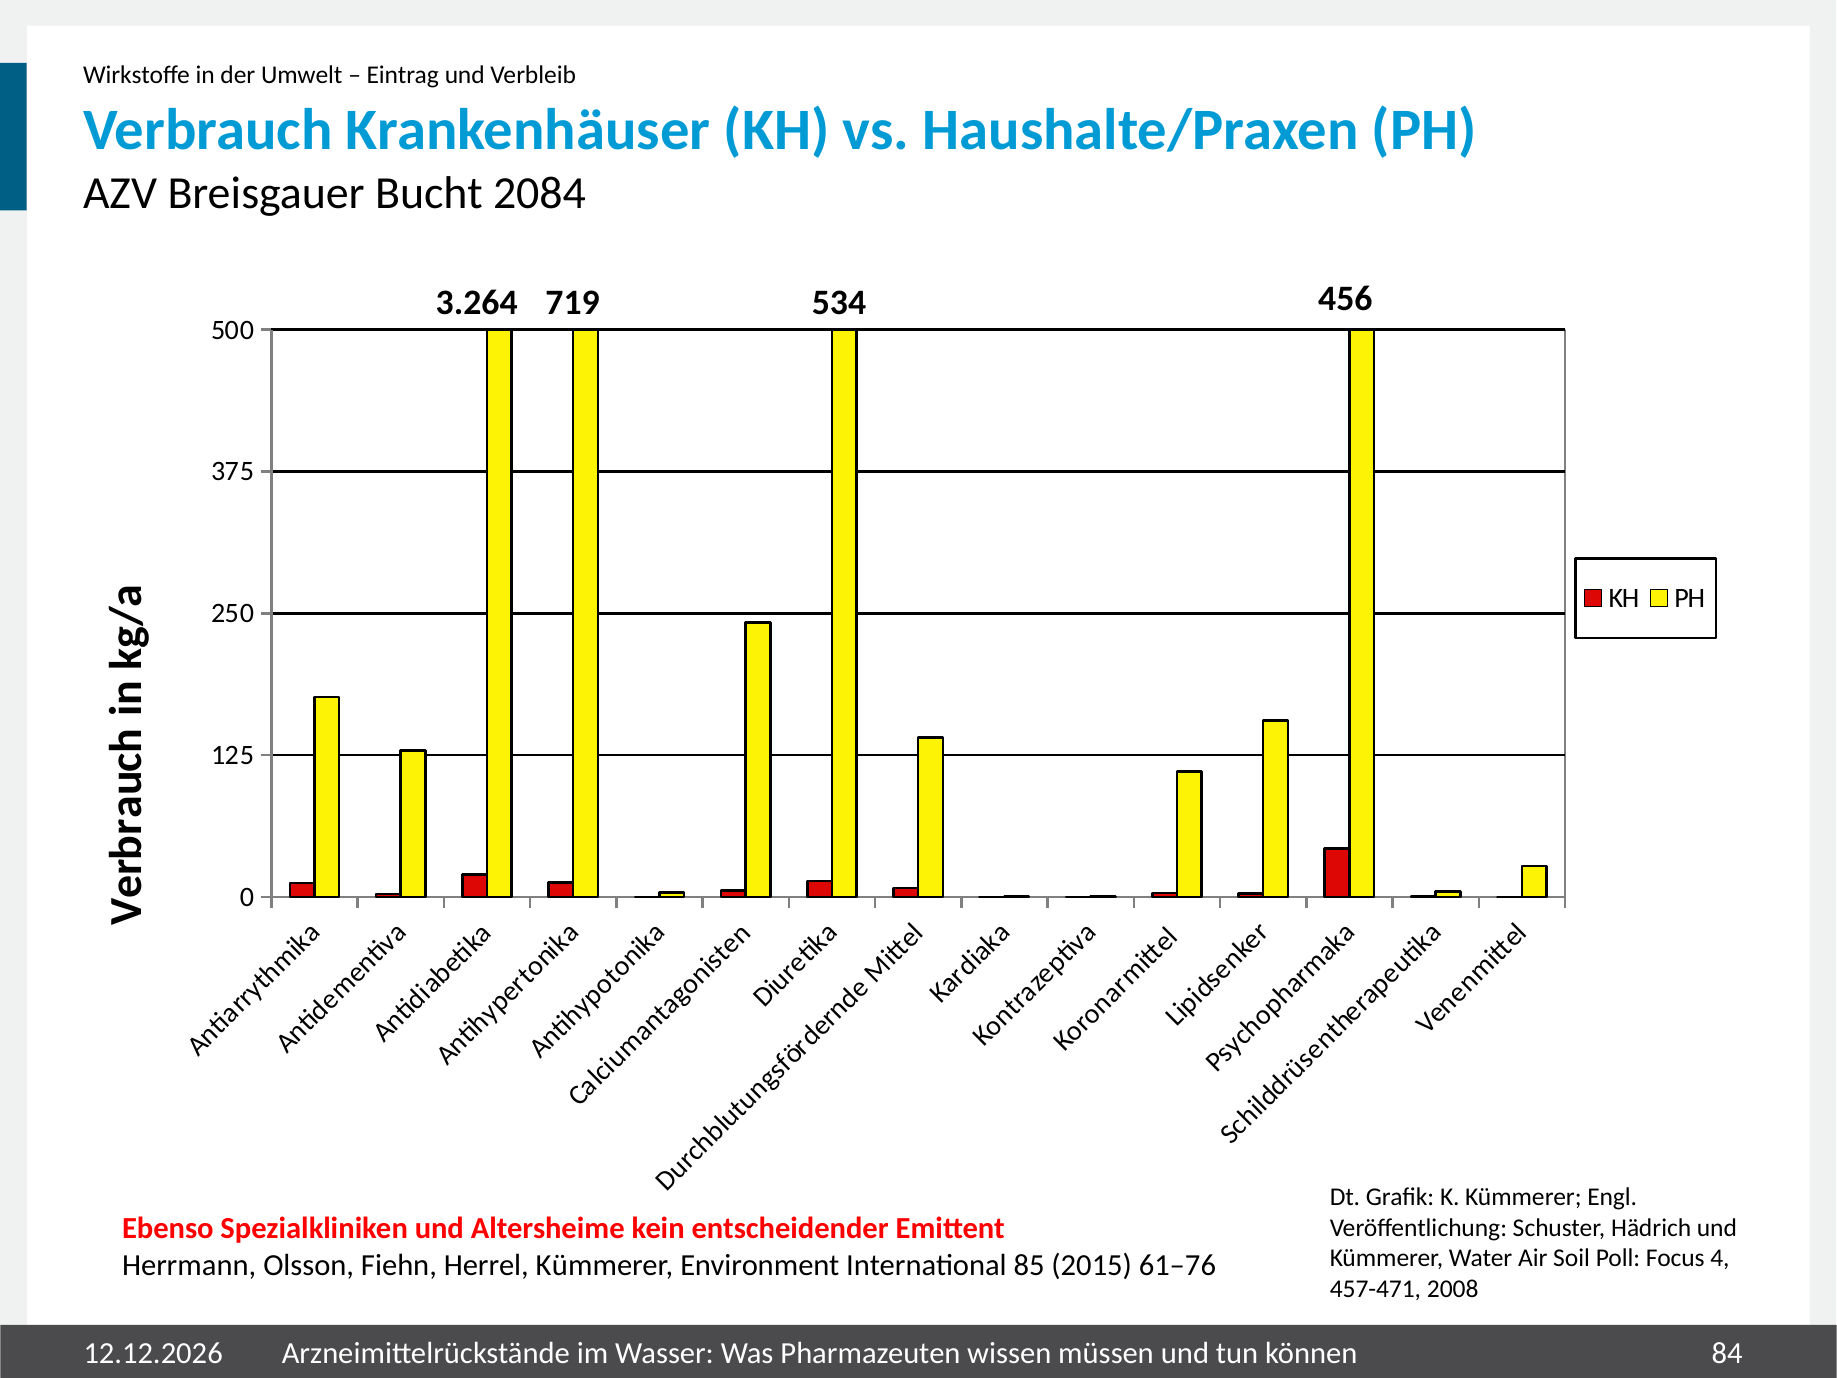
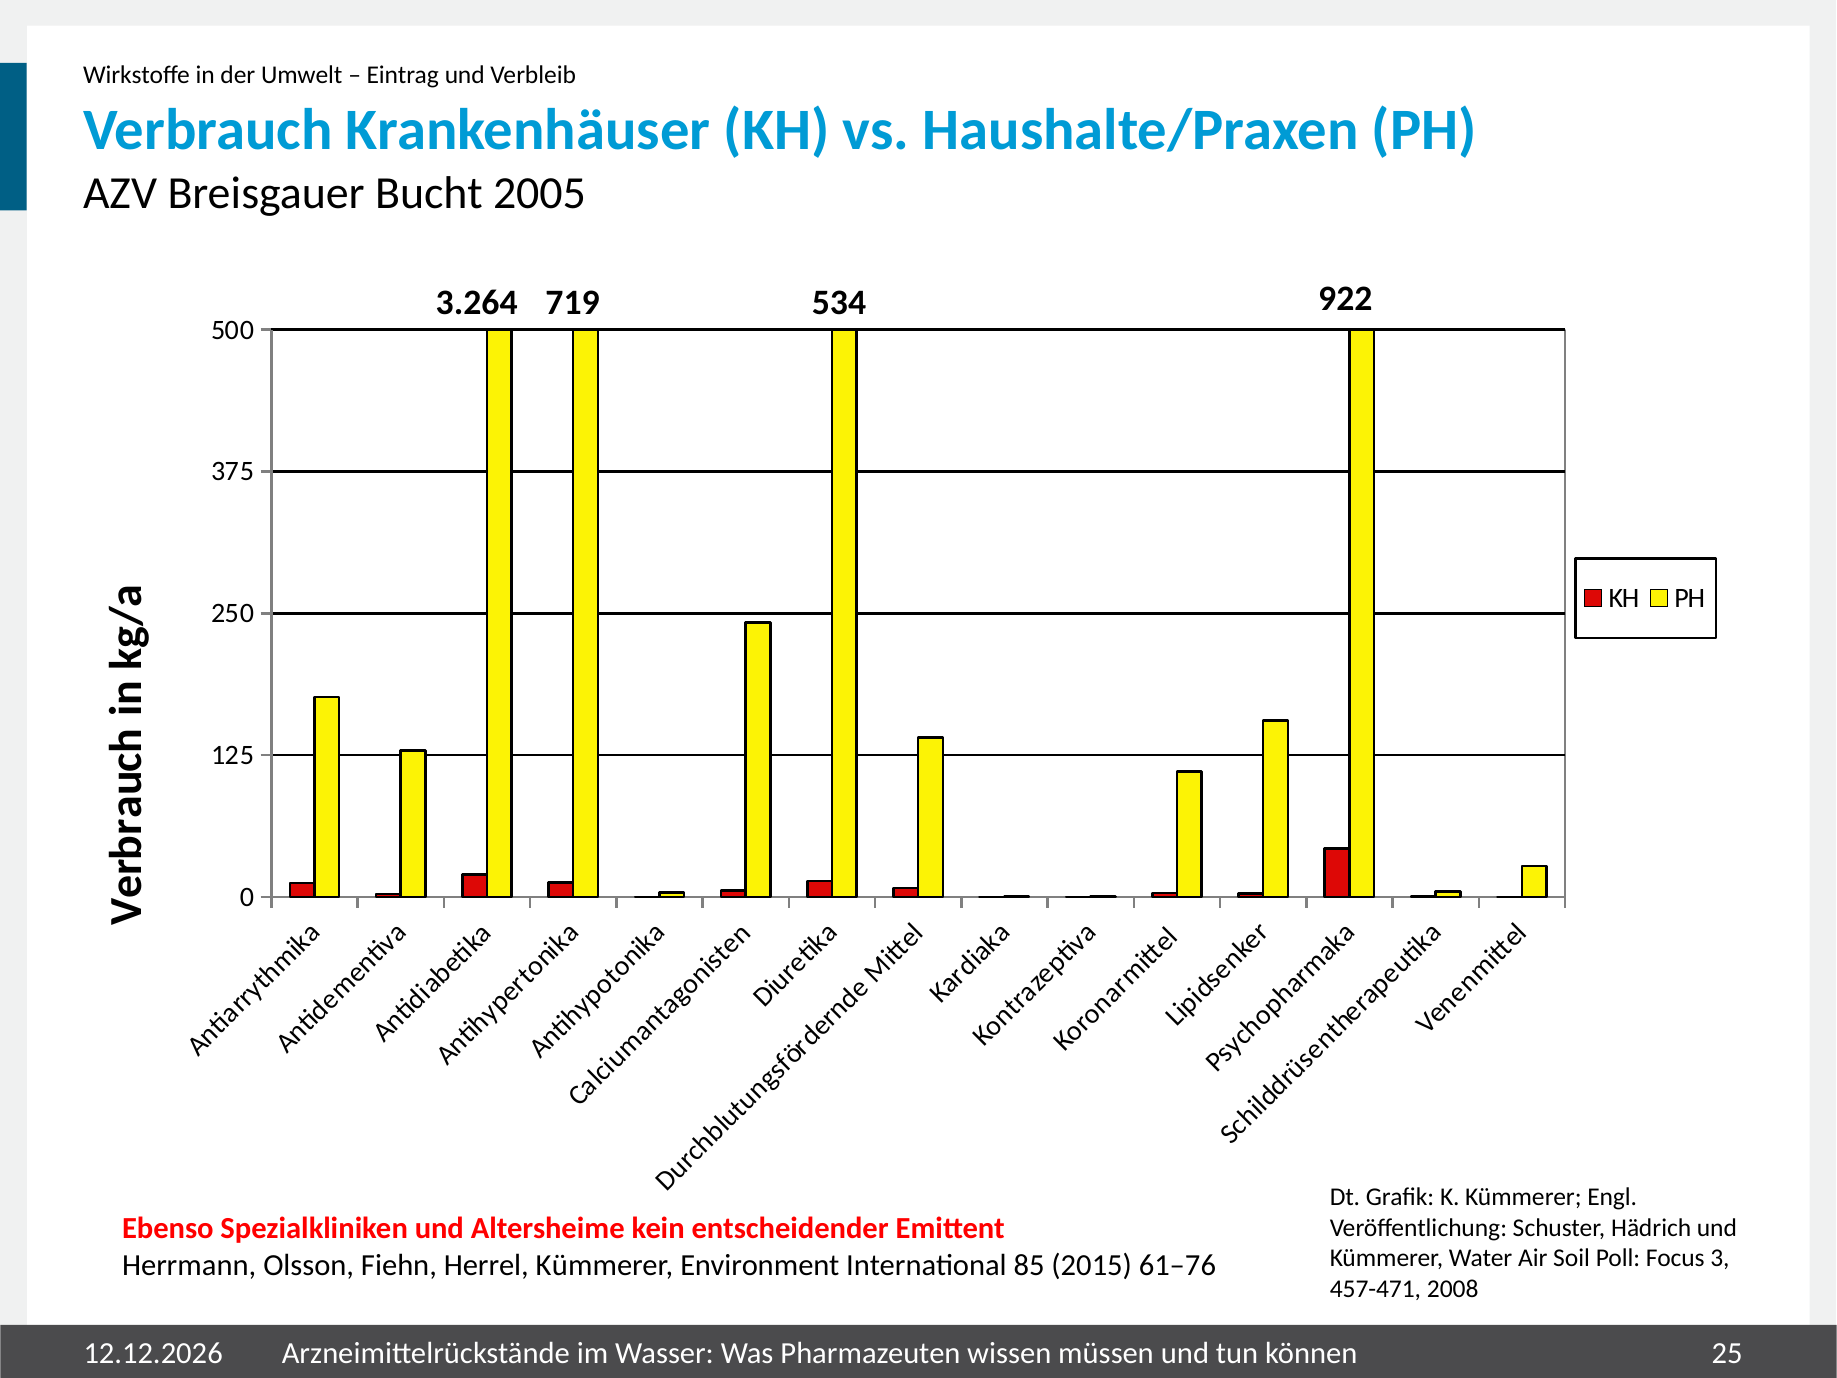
2084: 2084 -> 2005
456: 456 -> 922
4: 4 -> 3
84: 84 -> 25
